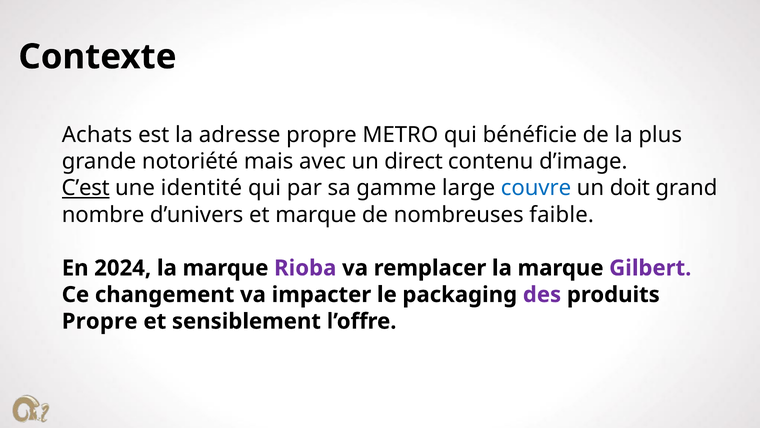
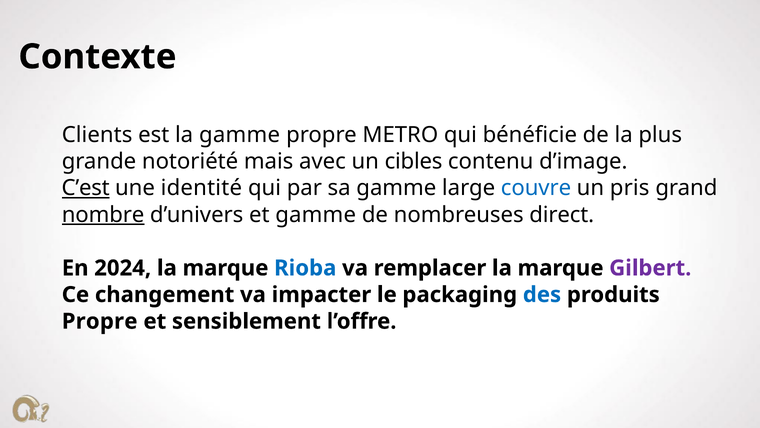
Achats: Achats -> Clients
la adresse: adresse -> gamme
direct: direct -> cibles
doit: doit -> pris
nombre underline: none -> present
et marque: marque -> gamme
faible: faible -> direct
Rioba colour: purple -> blue
des colour: purple -> blue
